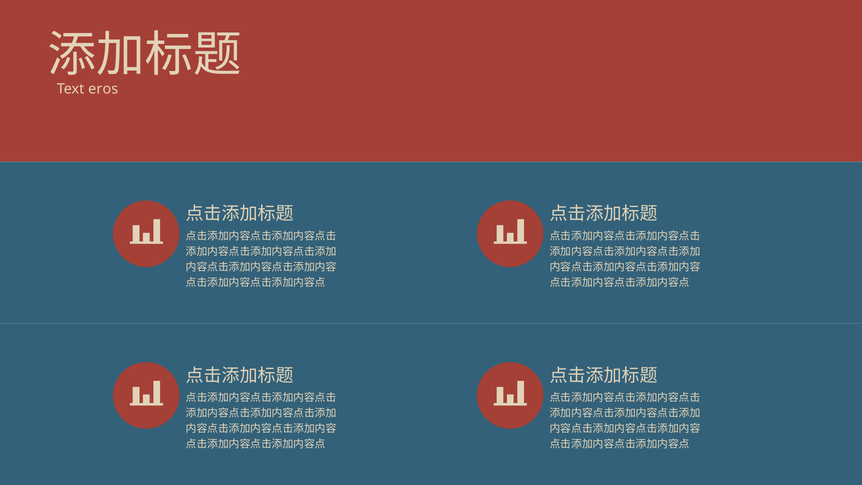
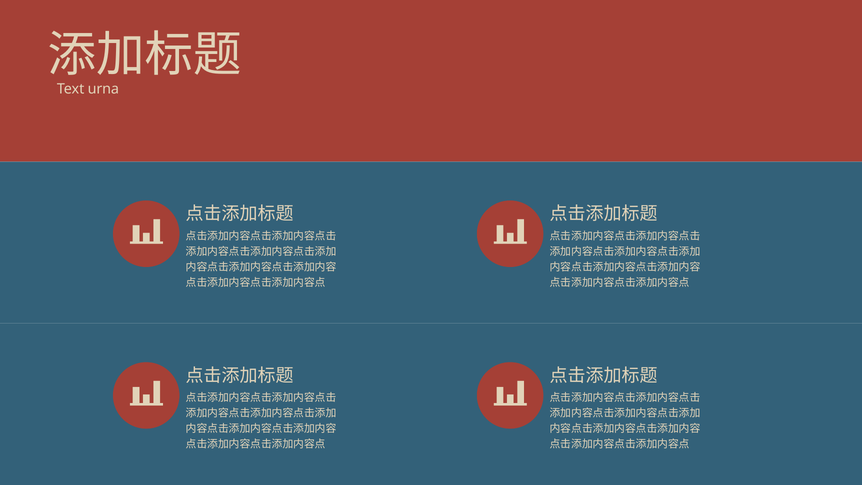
eros: eros -> urna
